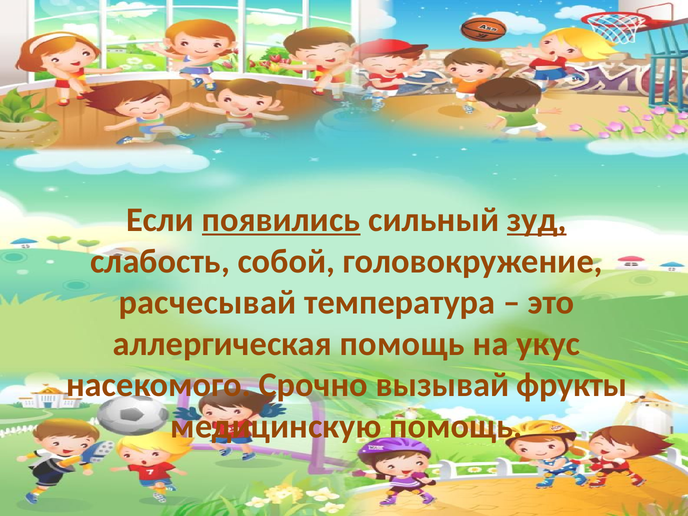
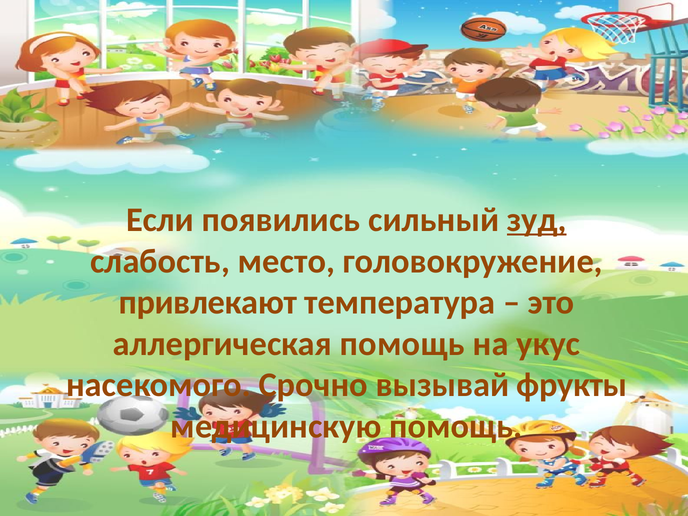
появились underline: present -> none
собой: собой -> место
расчесывай: расчесывай -> привлекают
